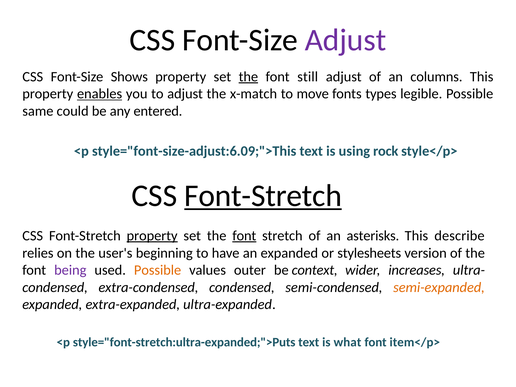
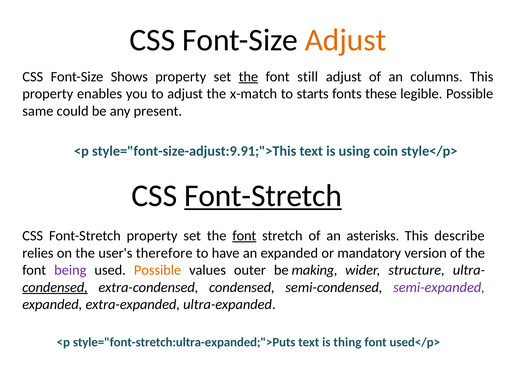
Adjust at (346, 40) colour: purple -> orange
enables underline: present -> none
move: move -> starts
types: types -> these
entered: entered -> present
style="font-size-adjust:6.09;">This: style="font-size-adjust:6.09;">This -> style="font-size-adjust:9.91;">This
rock: rock -> coin
property at (152, 236) underline: present -> none
beginning: beginning -> therefore
stylesheets: stylesheets -> mandatory
context: context -> making
increases: increases -> structure
condensed at (55, 287) underline: none -> present
semi-expanded colour: orange -> purple
what: what -> thing
item</p>: item</p> -> used</p>
